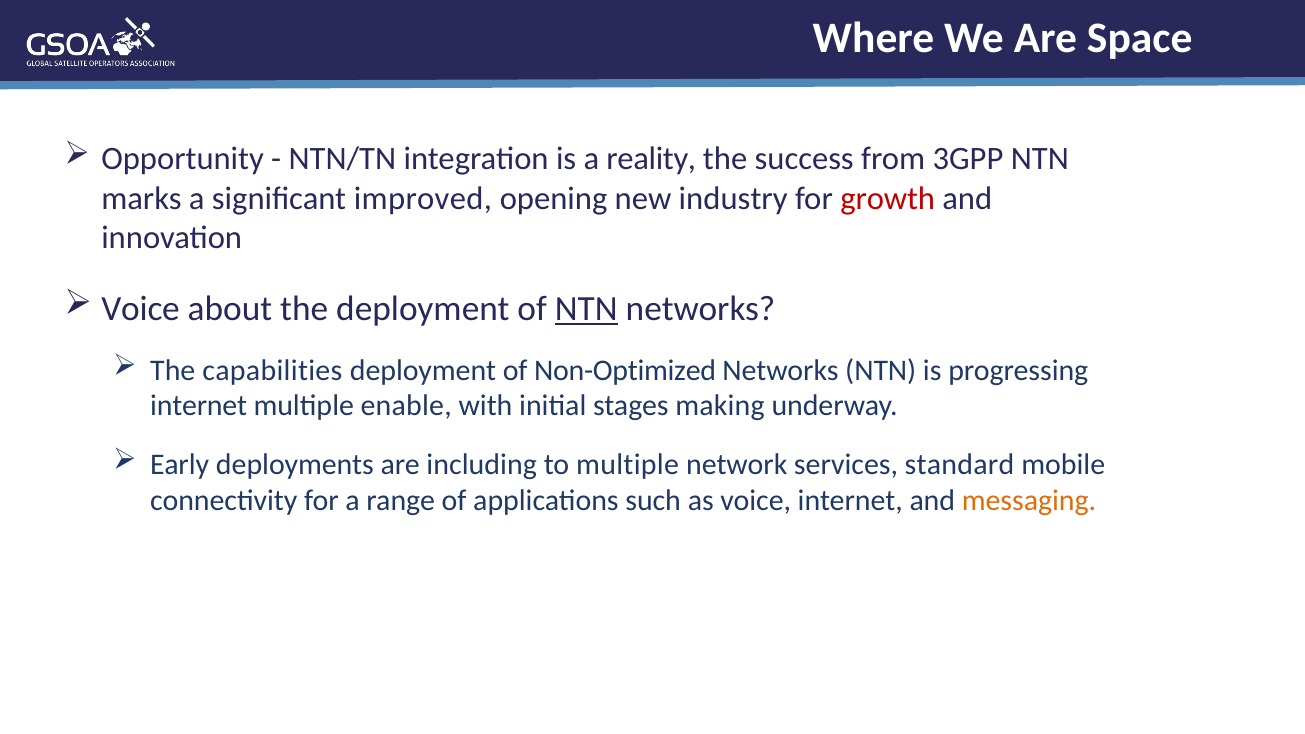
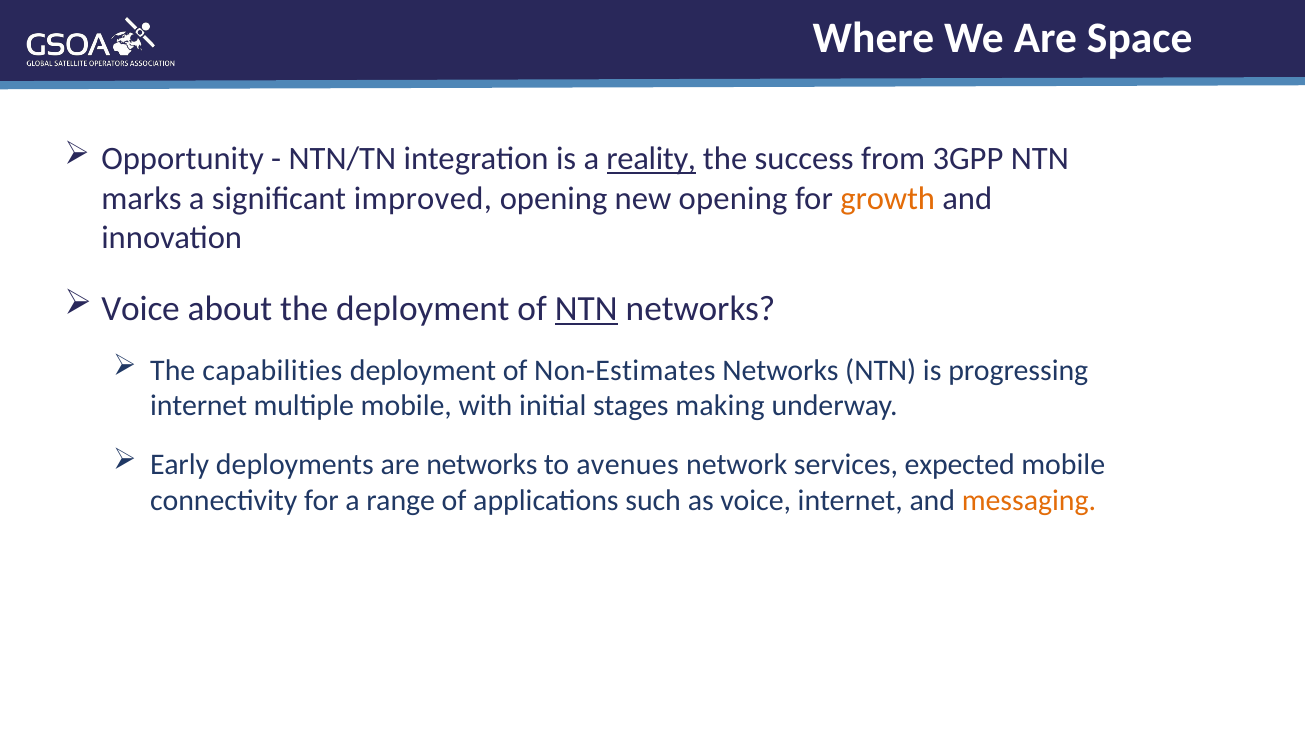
reality underline: none -> present
new industry: industry -> opening
growth colour: red -> orange
Non-Optimized: Non-Optimized -> Non-Estimates
multiple enable: enable -> mobile
are including: including -> networks
to multiple: multiple -> avenues
standard: standard -> expected
